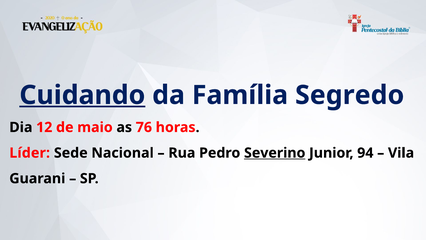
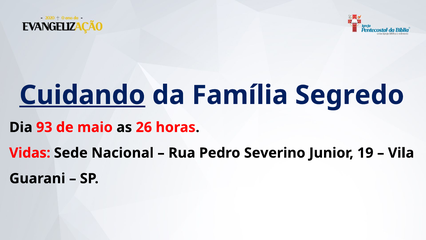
12: 12 -> 93
76: 76 -> 26
Líder: Líder -> Vidas
Severino underline: present -> none
94: 94 -> 19
